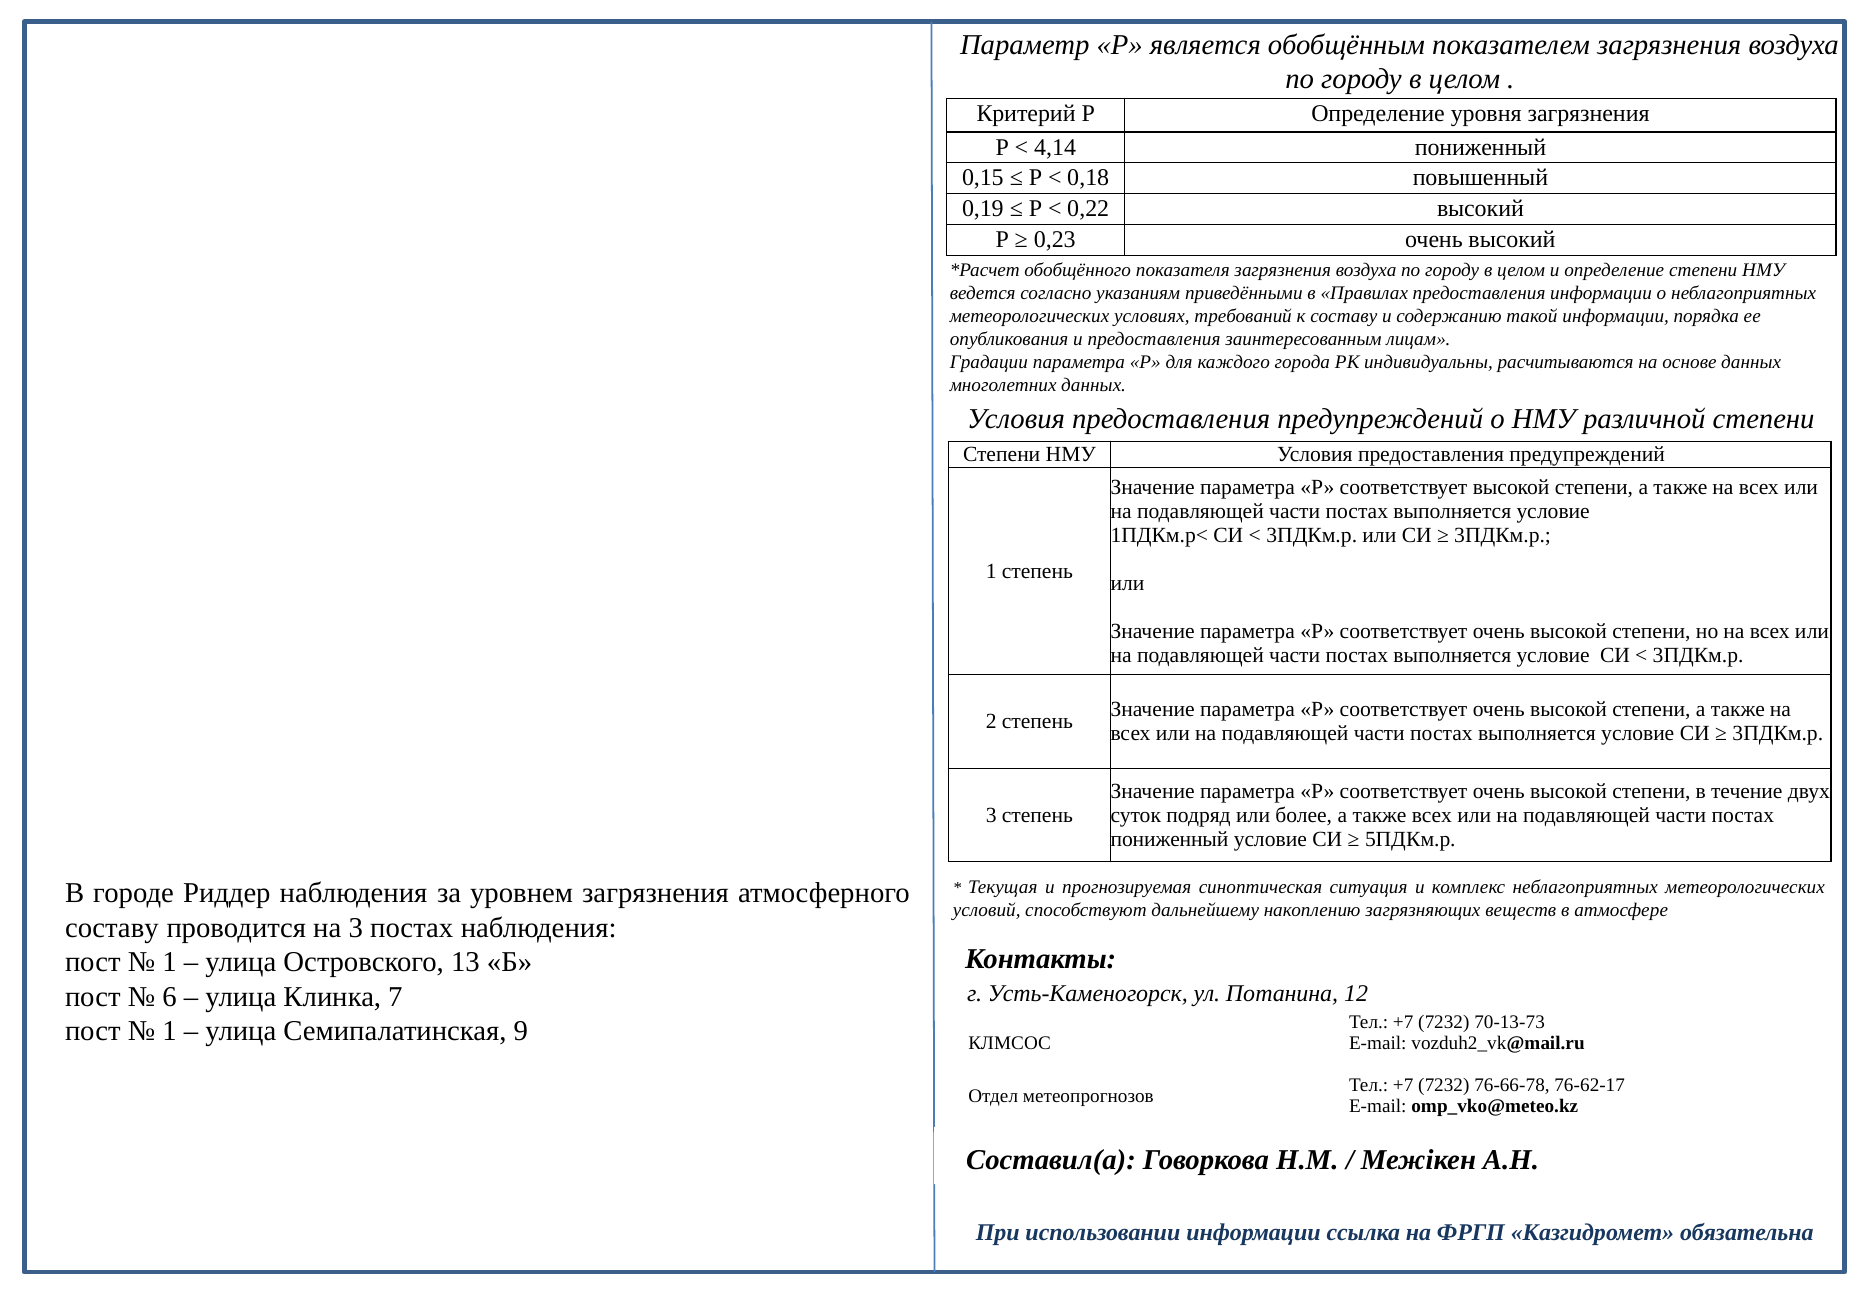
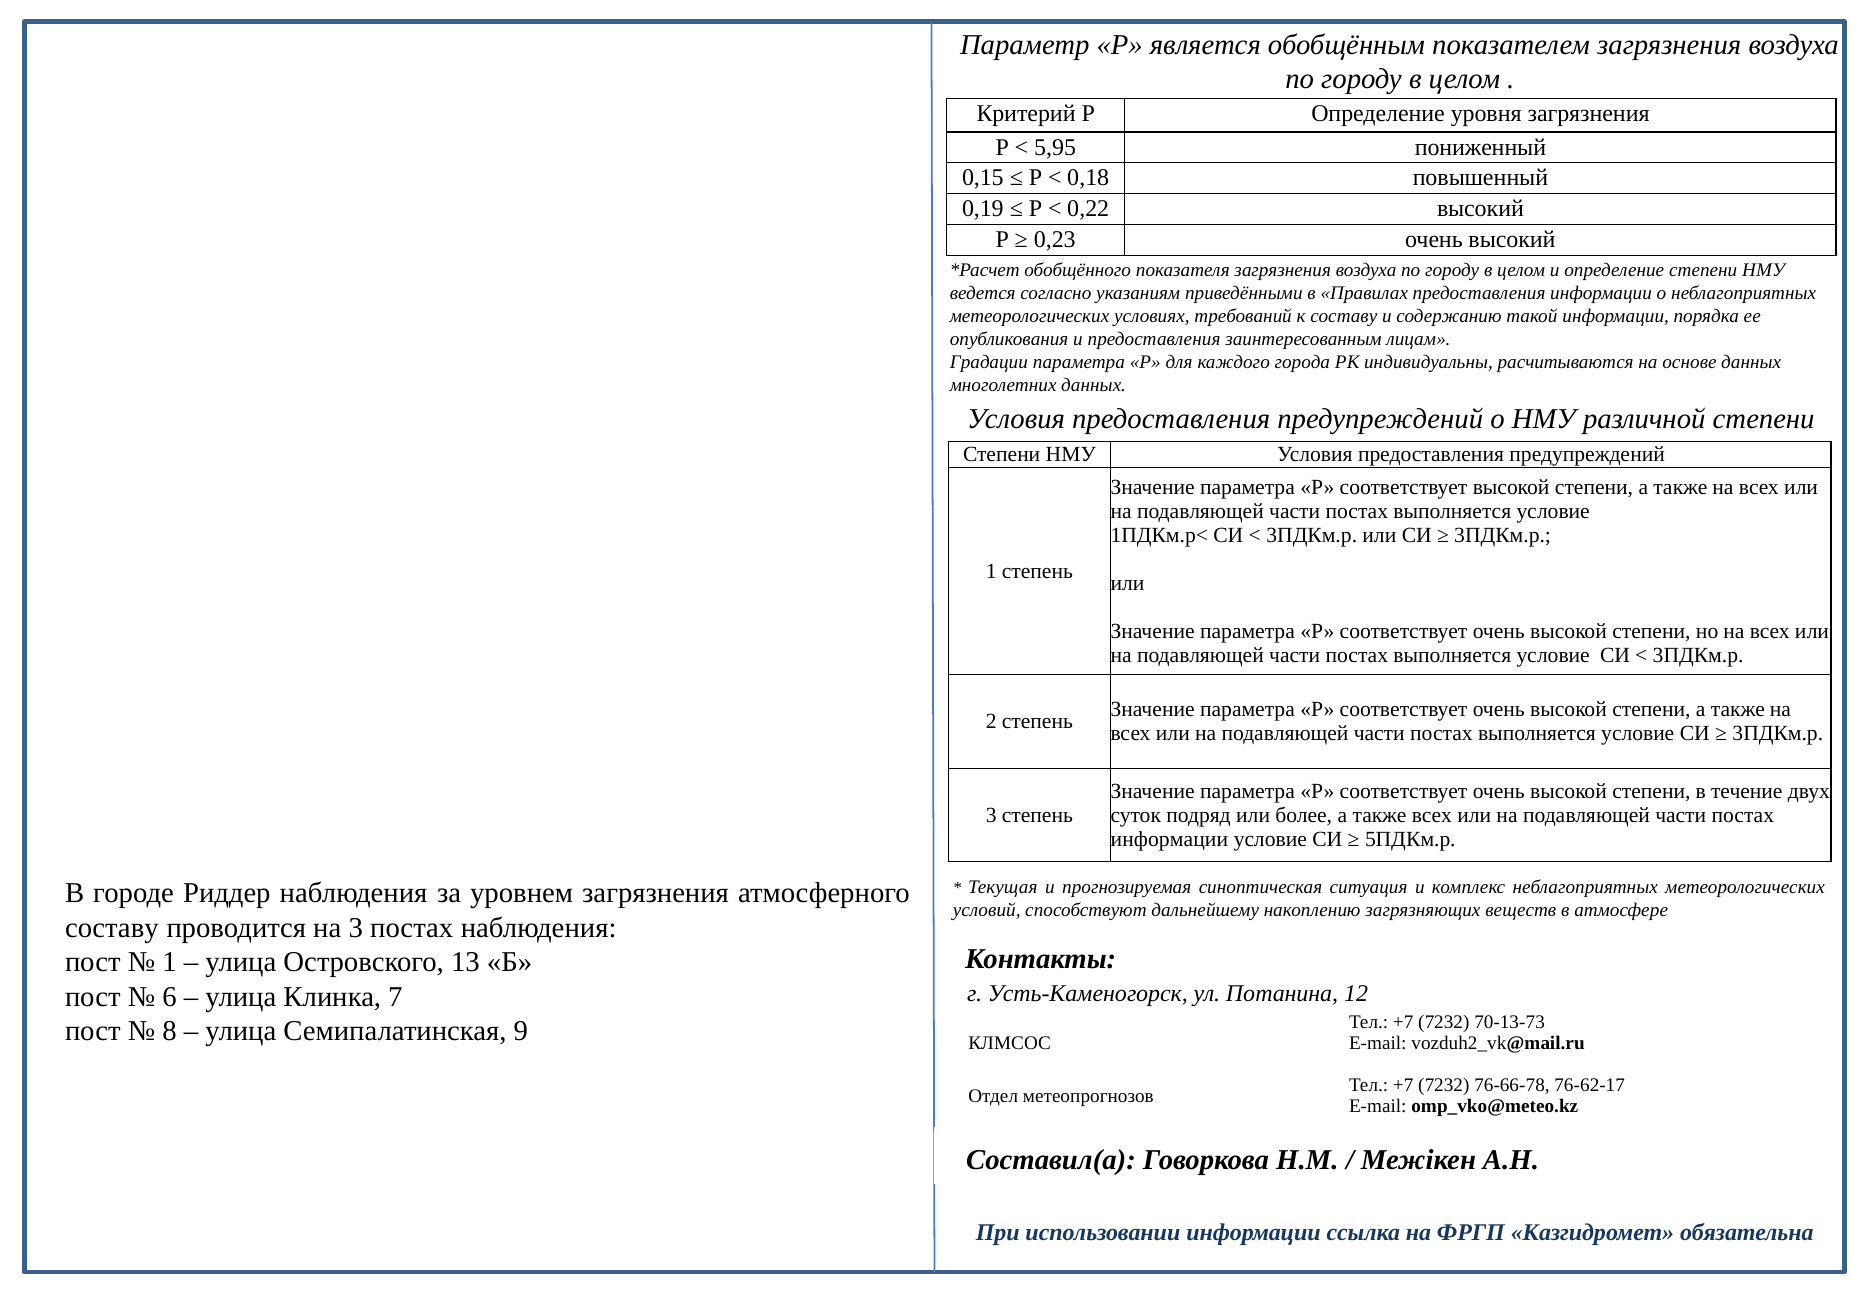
4,14: 4,14 -> 5,95
пониженный at (1170, 839): пониженный -> информации
1 at (169, 1031): 1 -> 8
